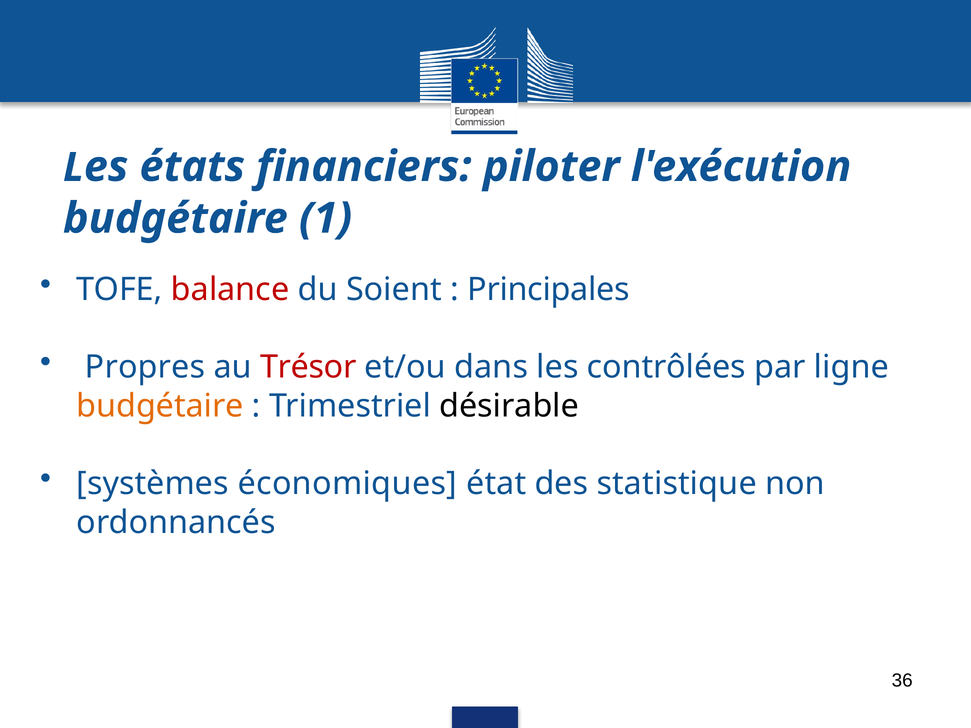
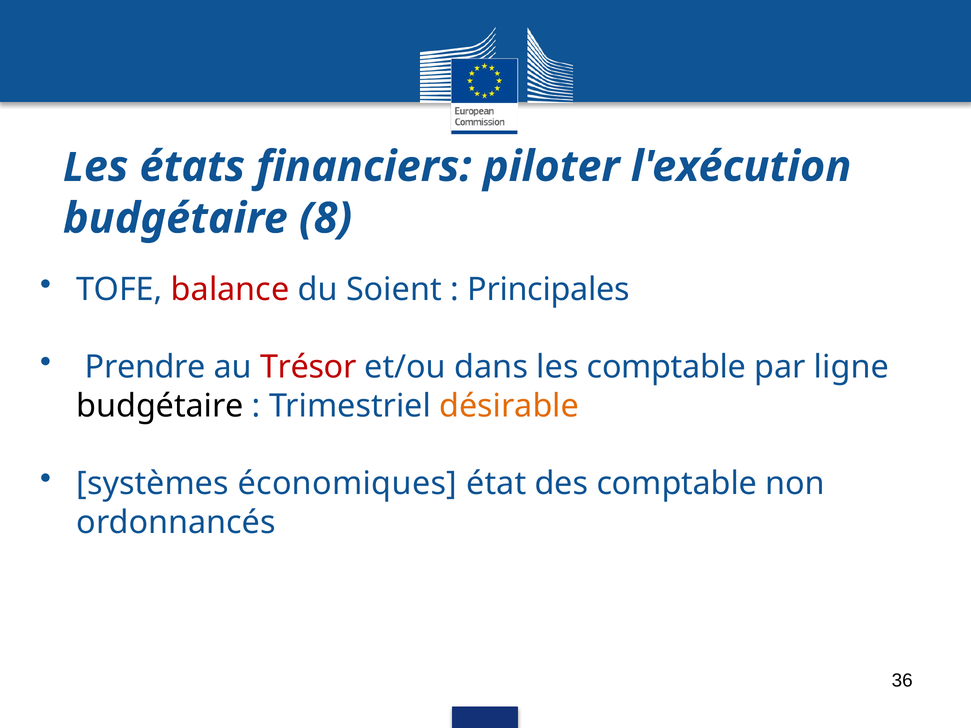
1: 1 -> 8
Propres: Propres -> Prendre
les contrôlées: contrôlées -> comptable
budgétaire at (160, 406) colour: orange -> black
désirable colour: black -> orange
des statistique: statistique -> comptable
